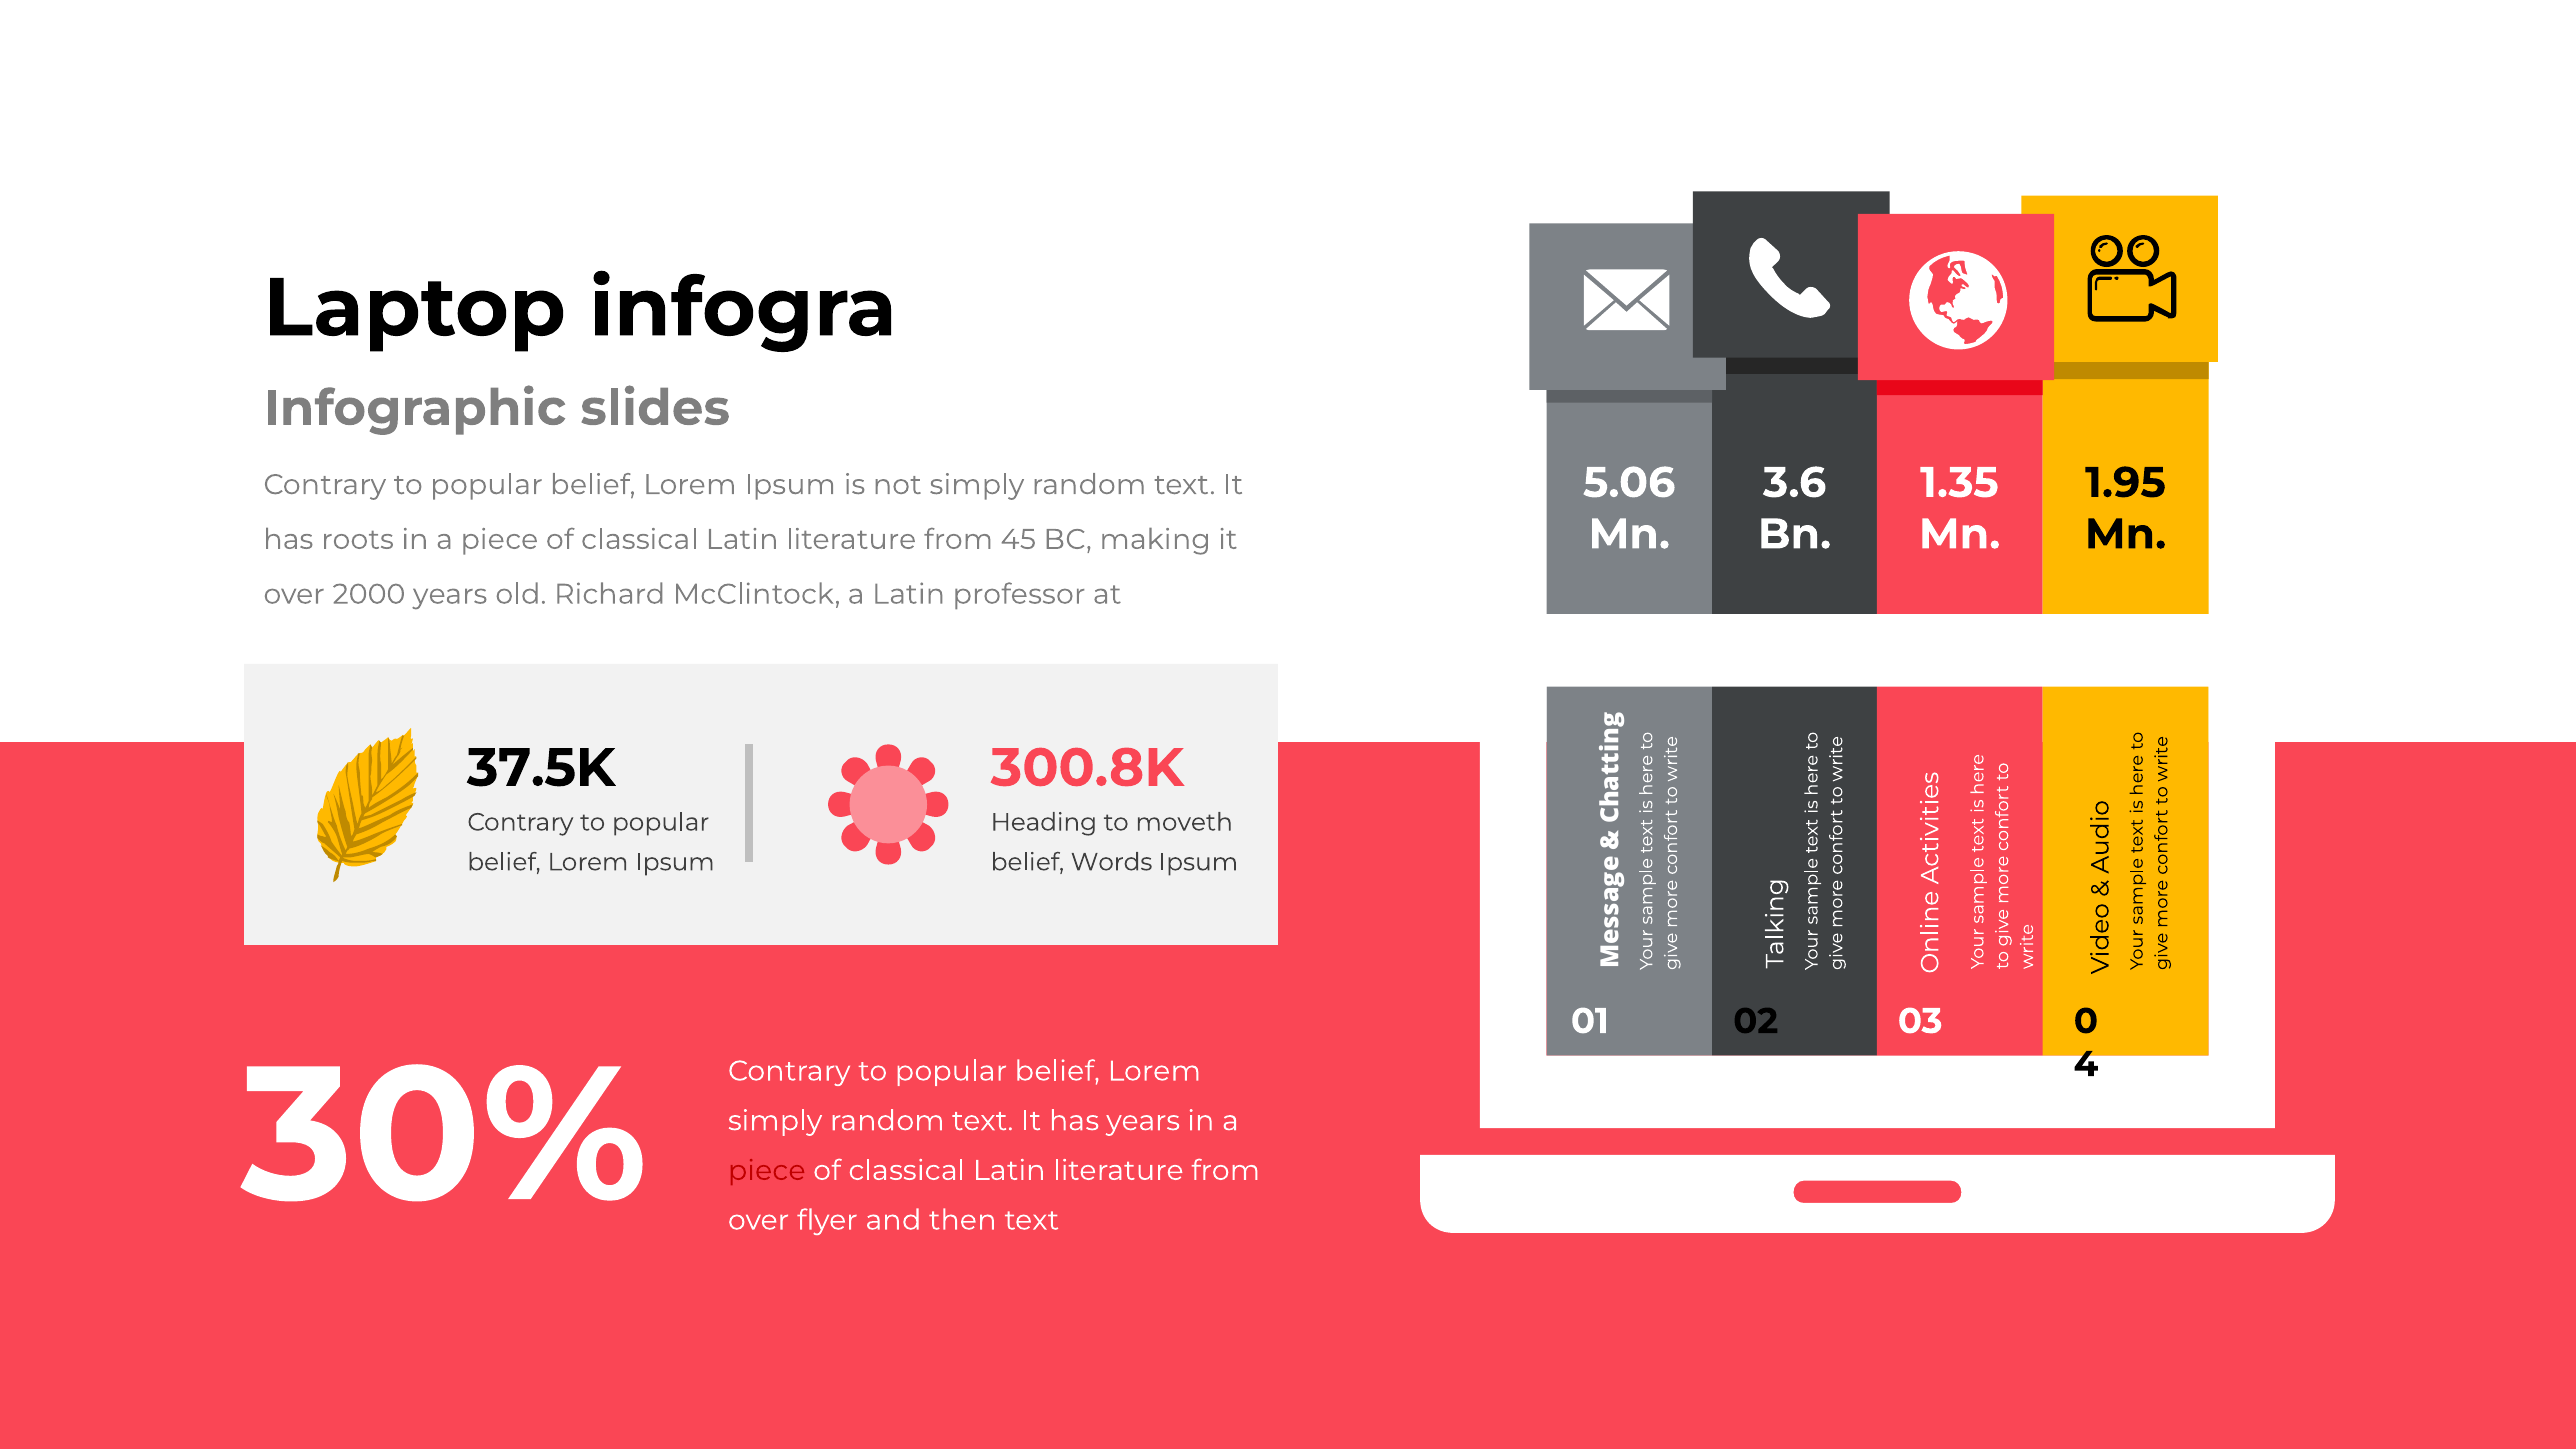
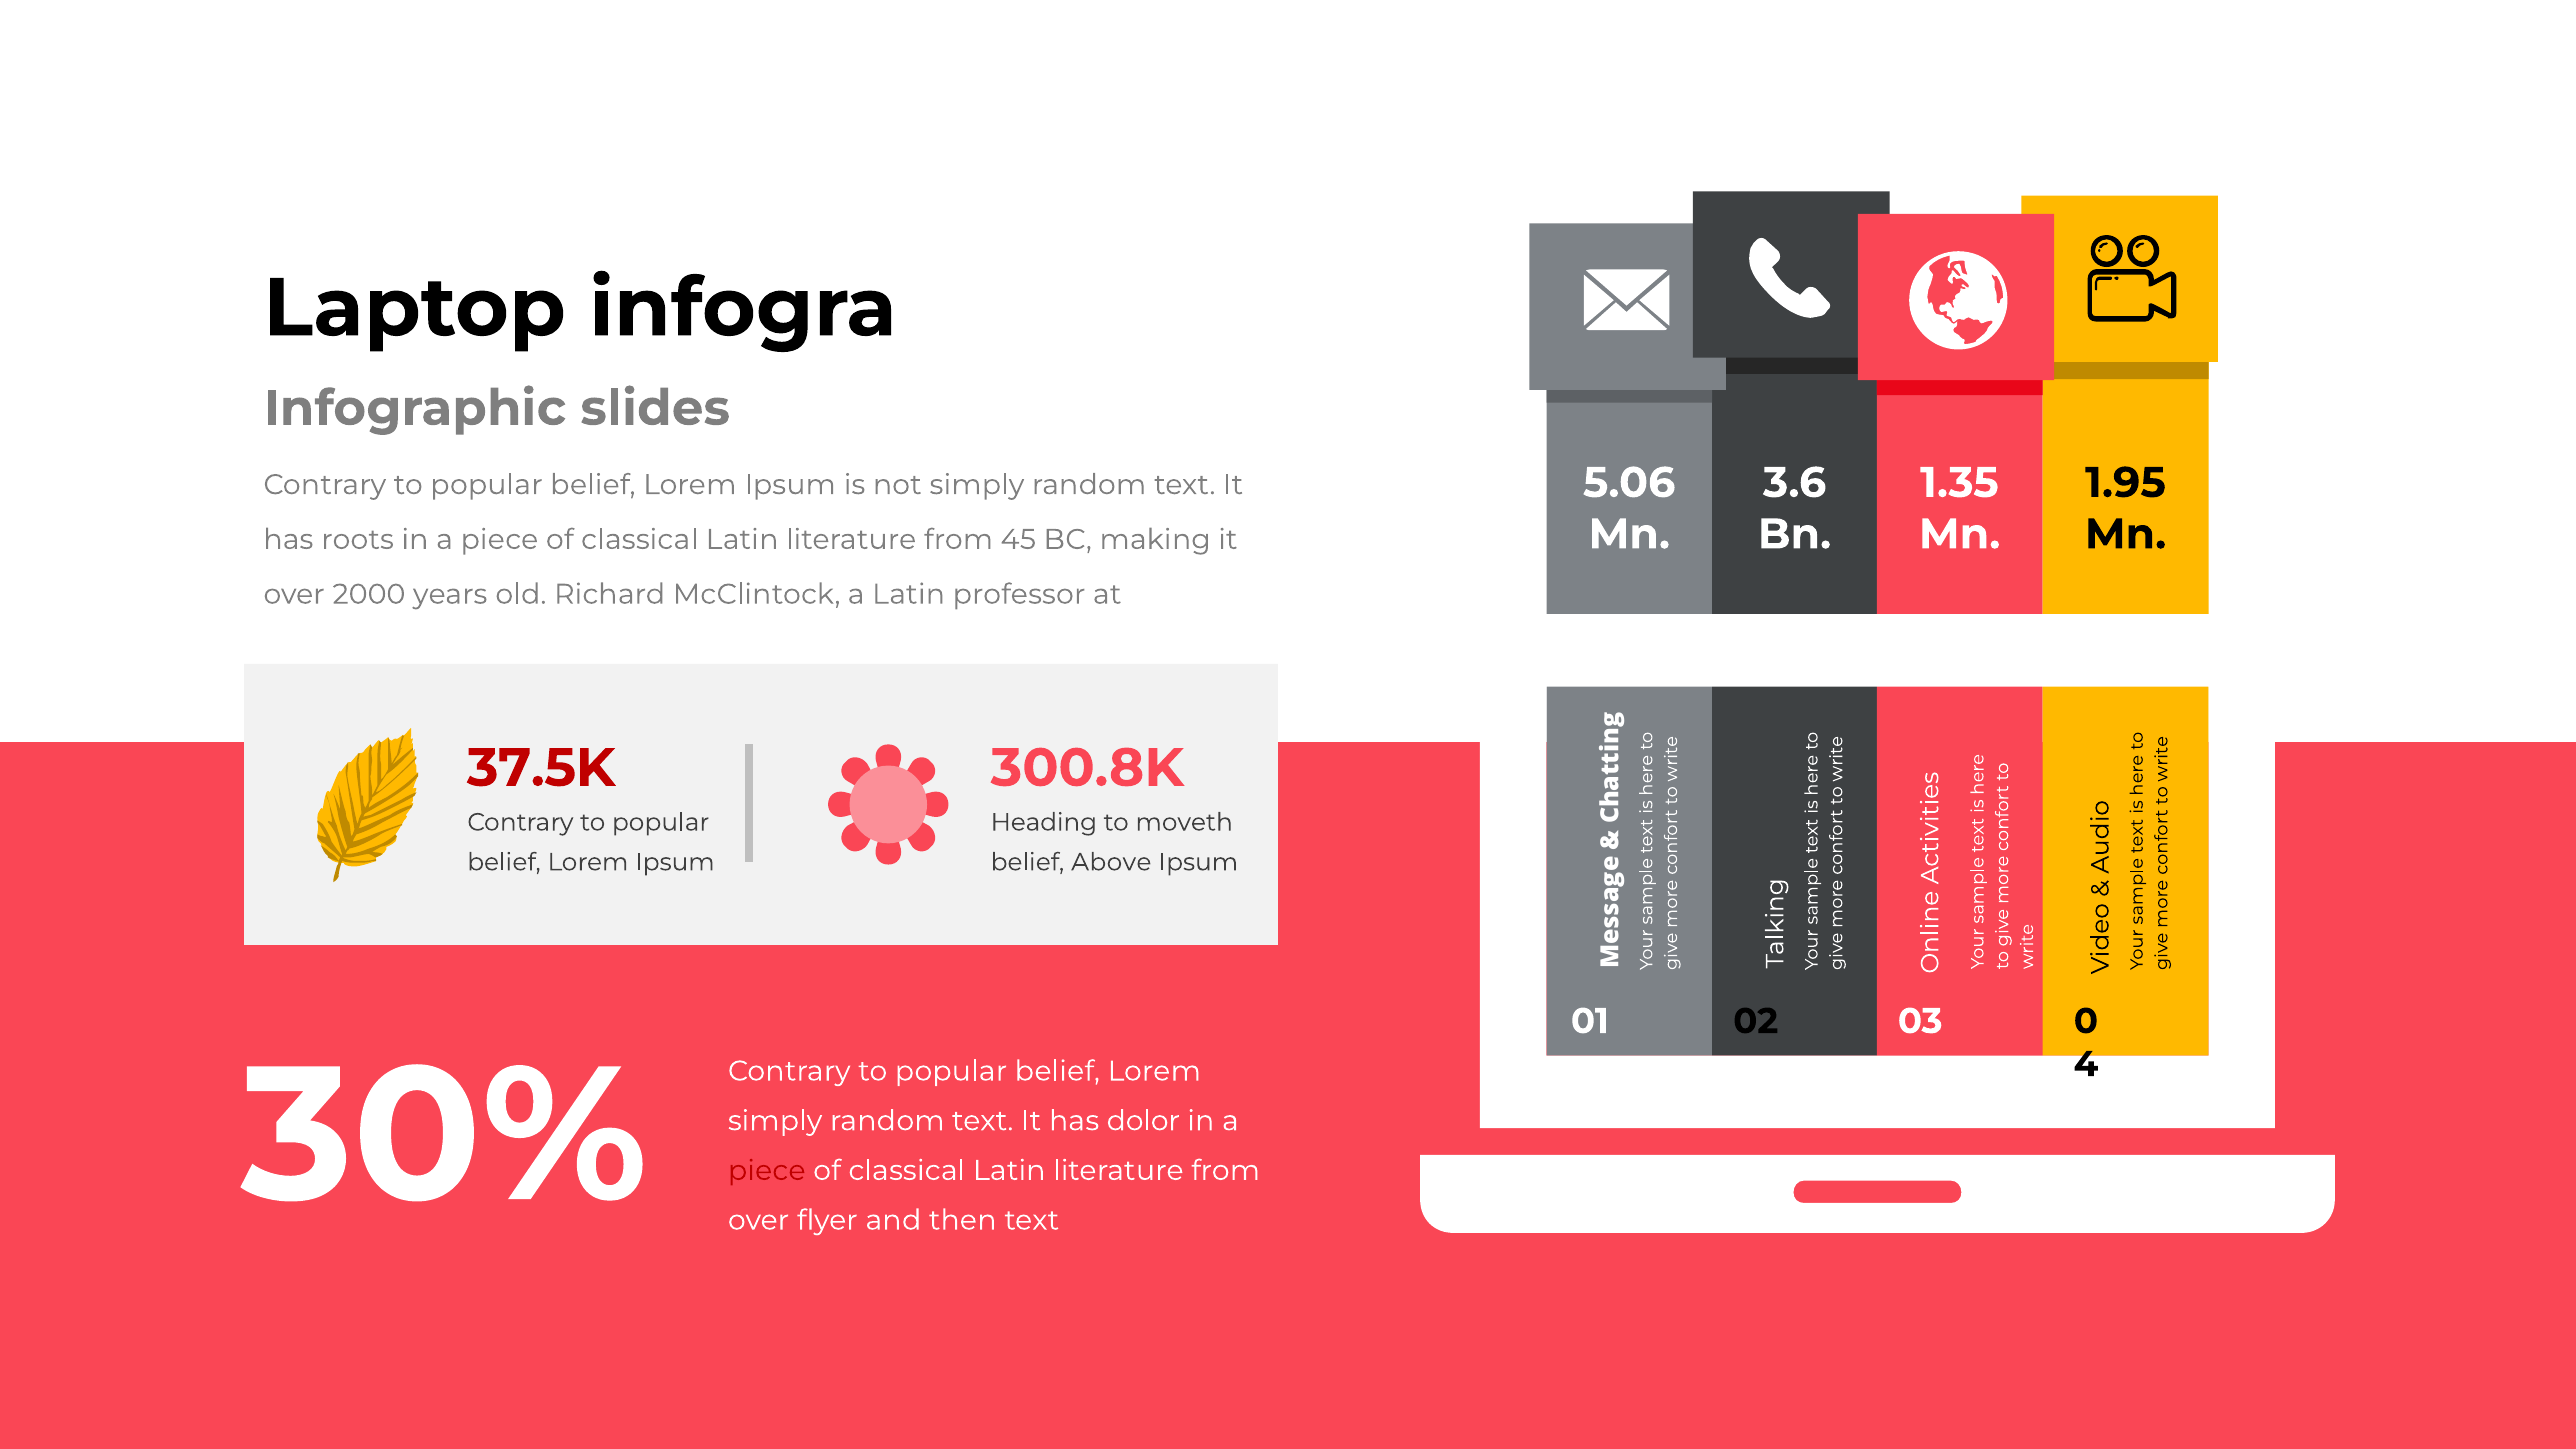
37.5K colour: black -> red
Words: Words -> Above
has years: years -> dolor
